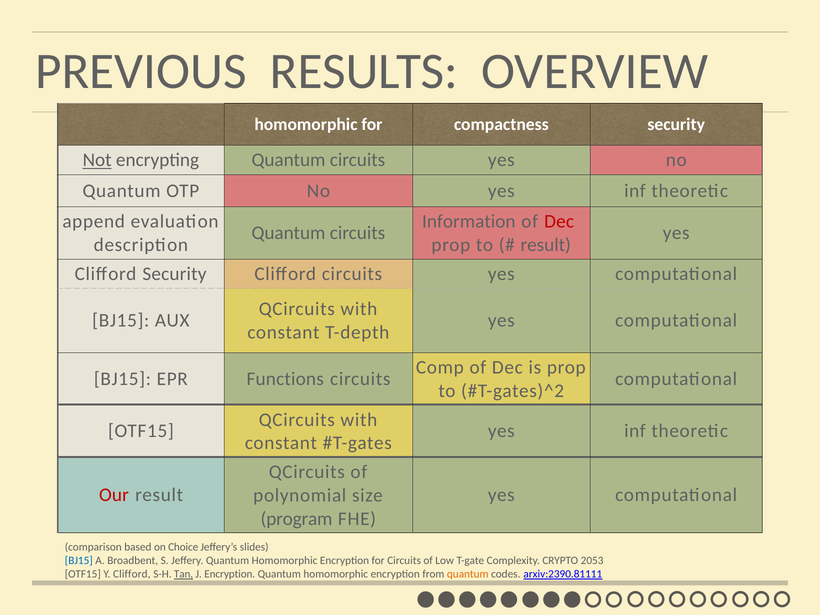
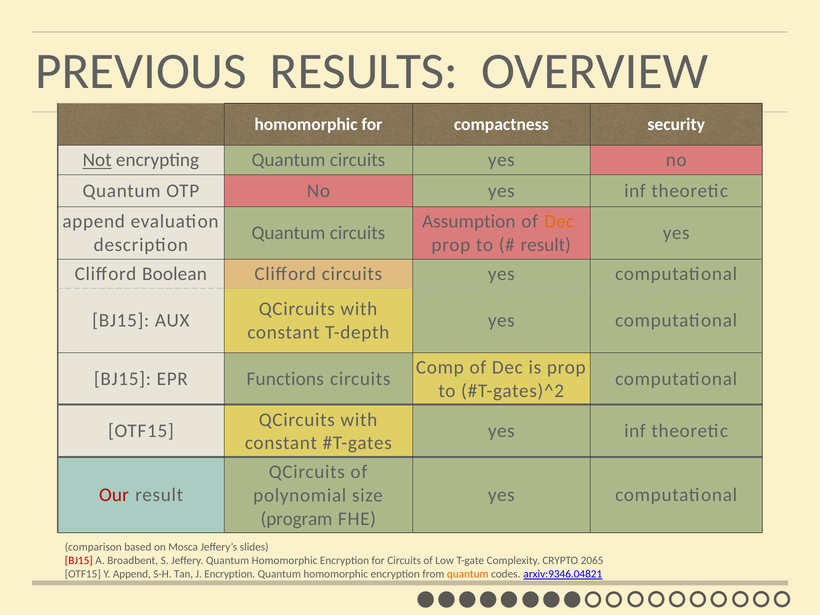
Information: Information -> Assumption
Dec at (559, 221) colour: red -> orange
Clifford Security: Security -> Boolean
Choice: Choice -> Mosca
BJ15 at (79, 561) colour: blue -> red
2053: 2053 -> 2065
Y Clifford: Clifford -> Append
Tan underline: present -> none
arxiv:2390.81111: arxiv:2390.81111 -> arxiv:9346.04821
